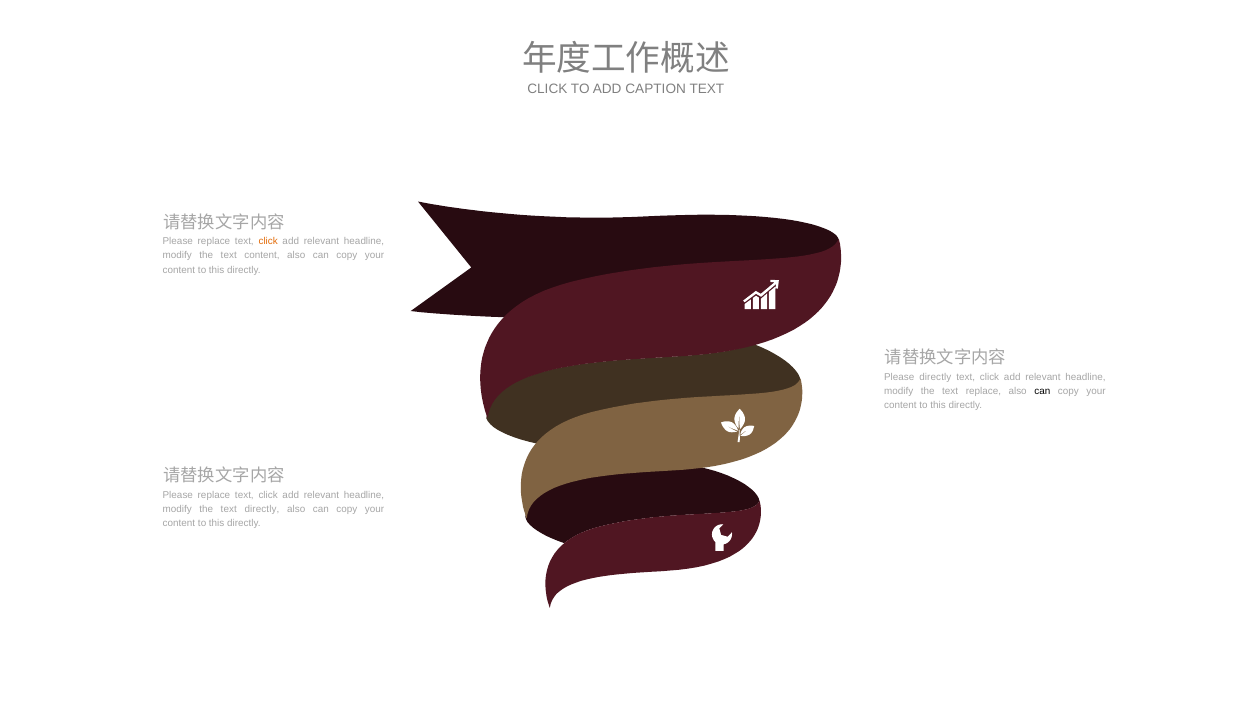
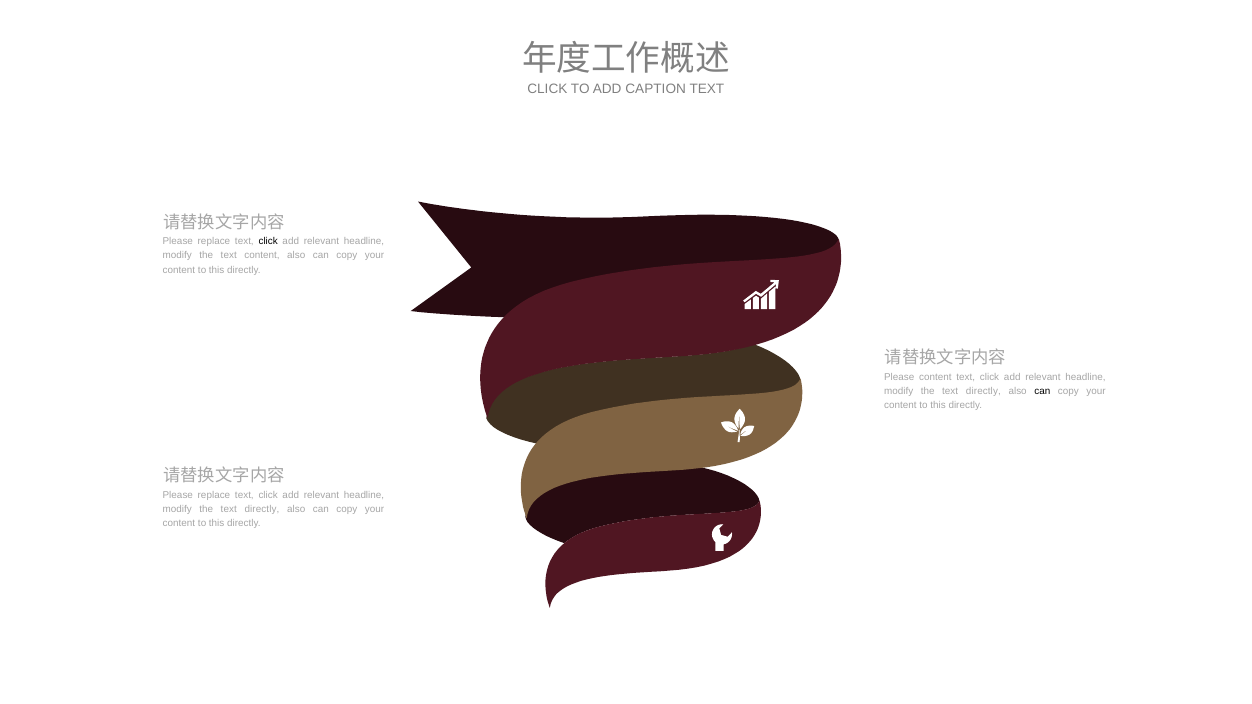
click at (268, 242) colour: orange -> black
Please directly: directly -> content
replace at (983, 391): replace -> directly
